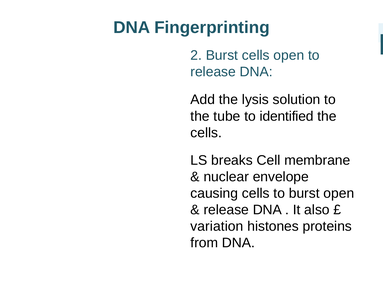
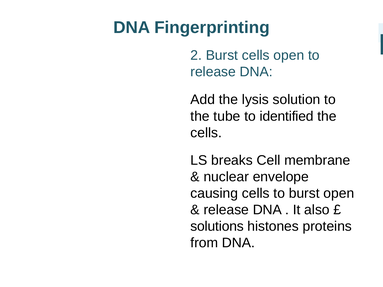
variation: variation -> solutions
